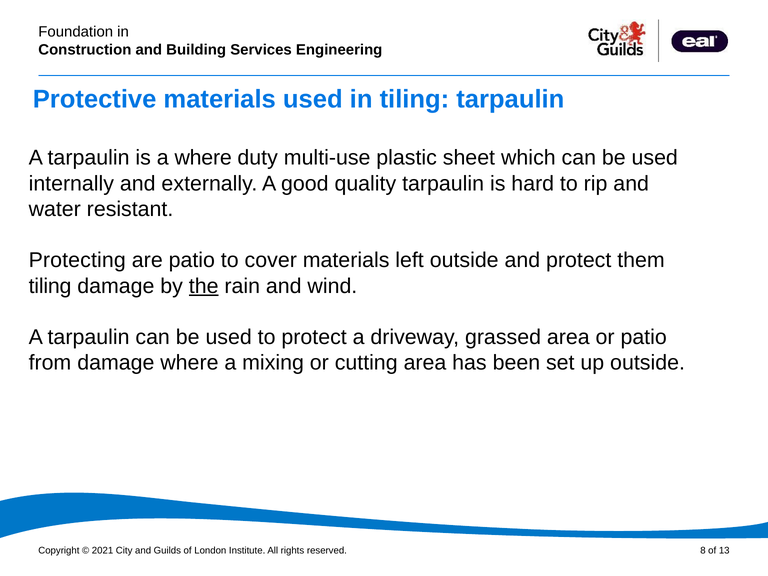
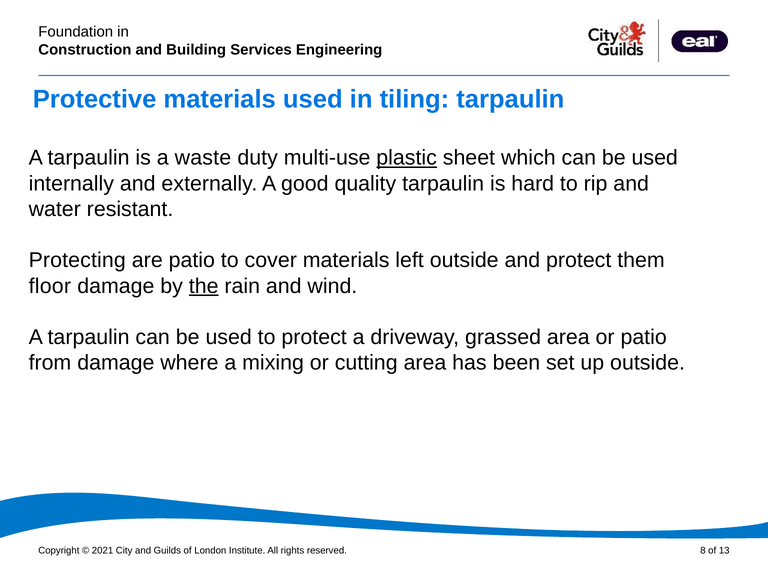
a where: where -> waste
plastic underline: none -> present
tiling at (50, 286): tiling -> floor
